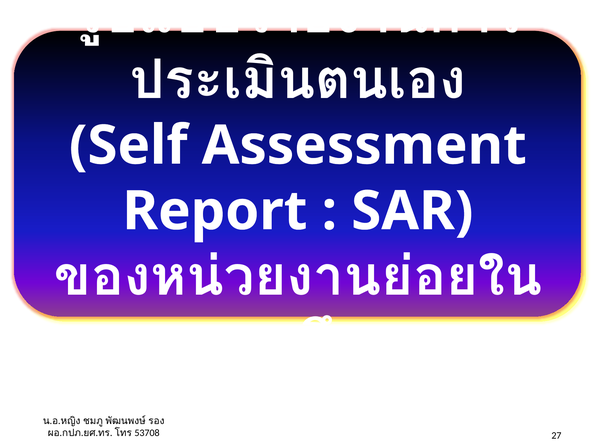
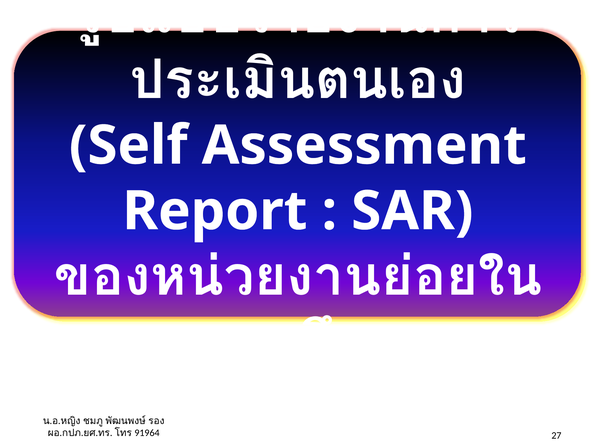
53708: 53708 -> 91964
